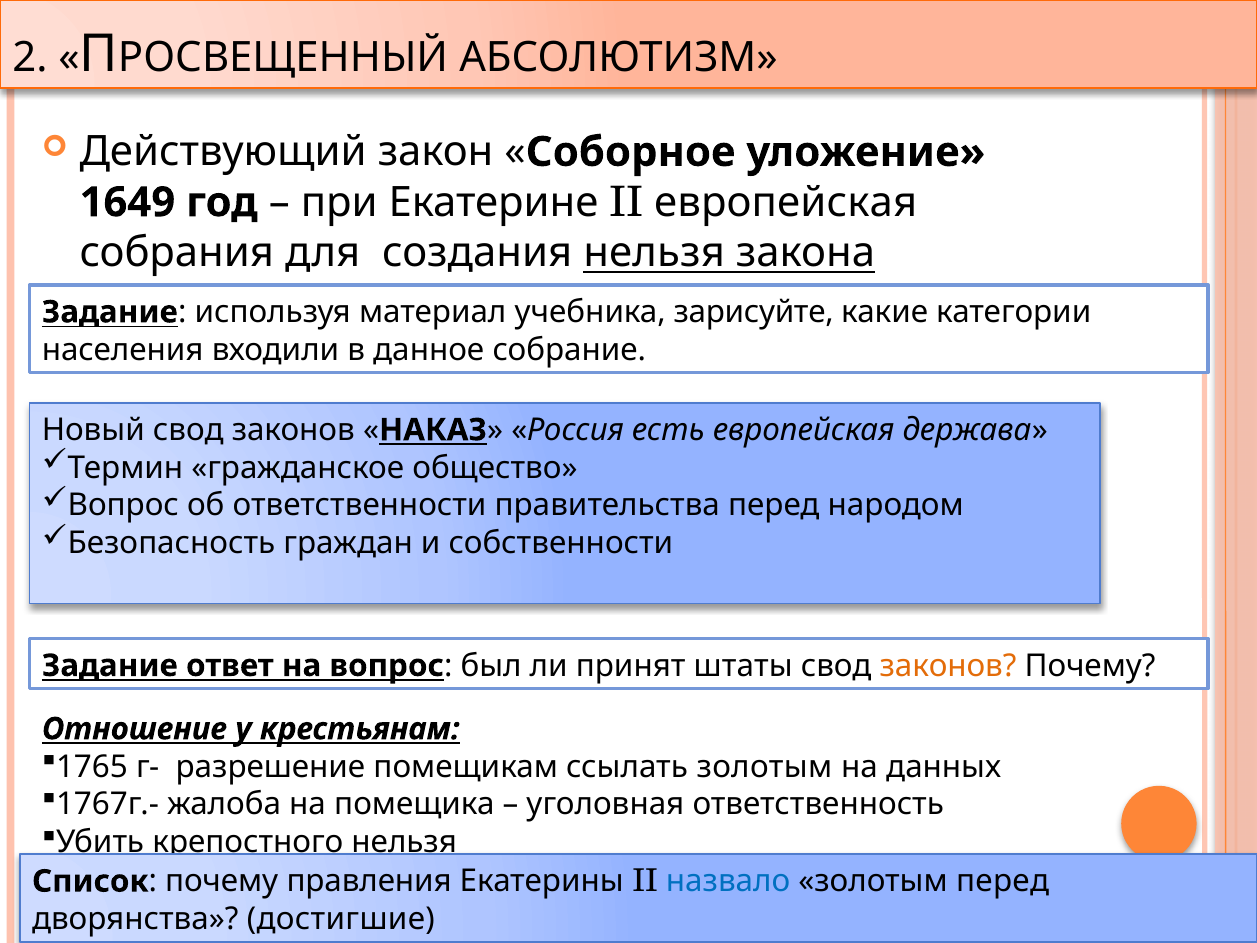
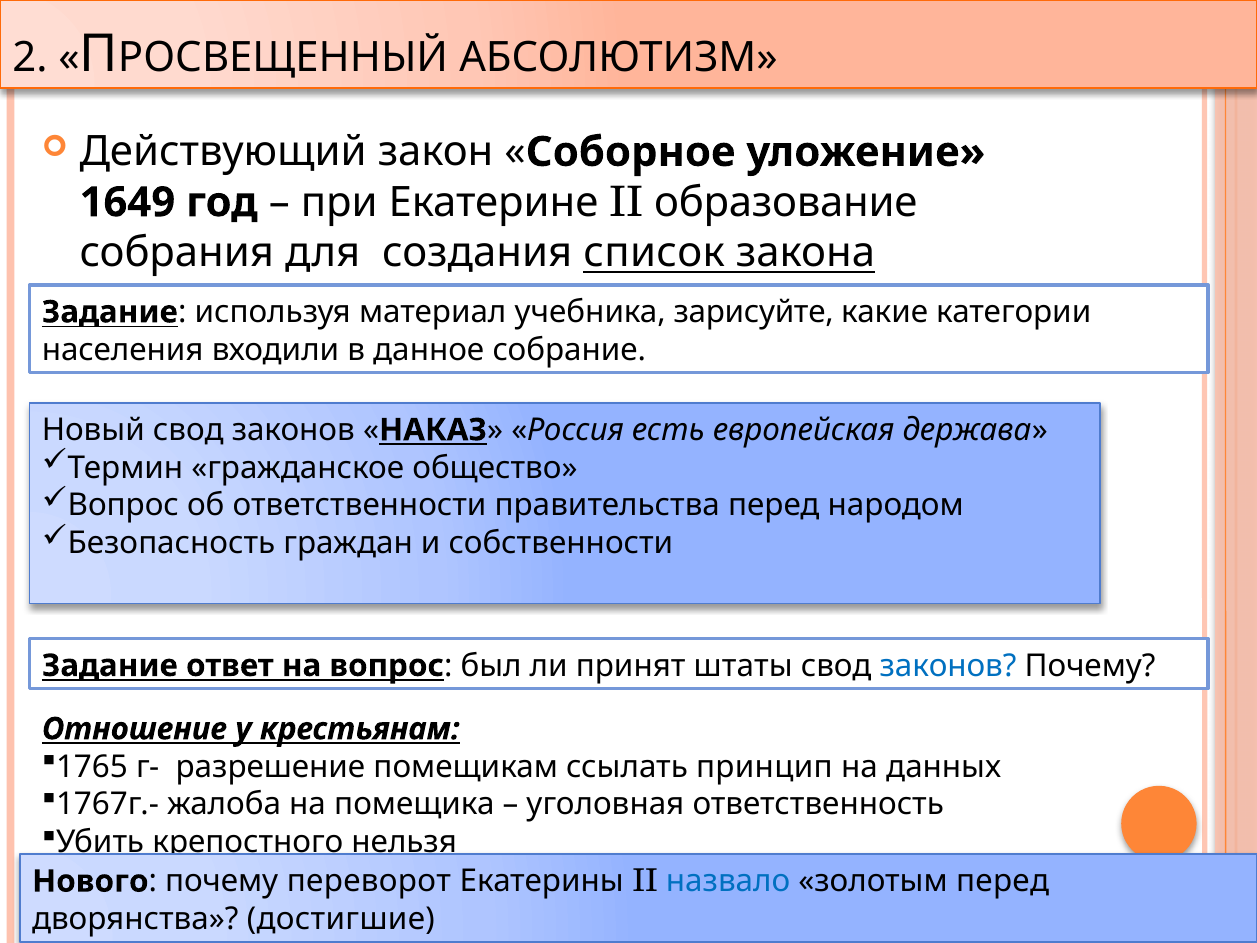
II европейская: европейская -> образование
нельзя at (654, 253): нельзя -> список
законов at (948, 665) colour: orange -> blue
золотым at (764, 766): золотым -> принцип
Список: Список -> Нового
правления: правления -> переворот
